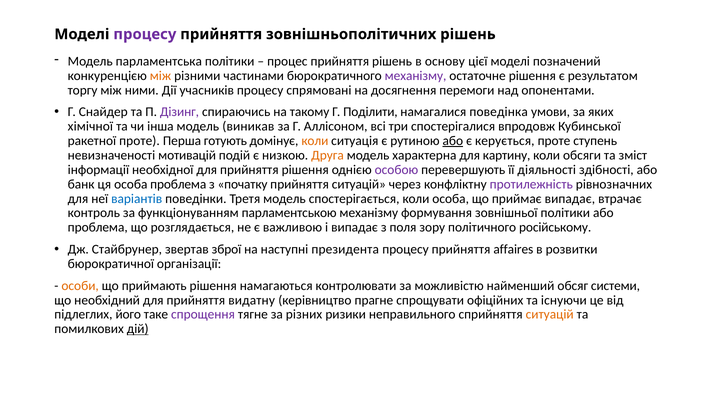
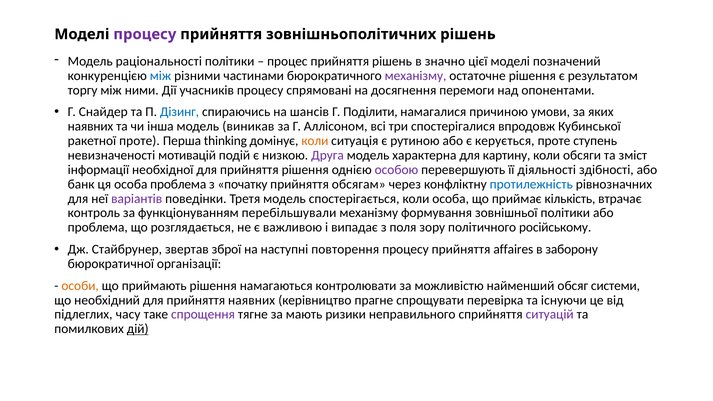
парламентська: парламентська -> раціональності
основу: основу -> значно
між at (160, 76) colour: orange -> blue
Дізинг colour: purple -> blue
такому: такому -> шансів
поведінка: поведінка -> причиною
хімічної at (90, 126): хімічної -> наявних
готують: готують -> thinking
або at (453, 141) underline: present -> none
Друга colour: orange -> purple
прийняття ситуацій: ситуацій -> обсягам
протилежність colour: purple -> blue
варіантів colour: blue -> purple
приймає випадає: випадає -> кількість
парламентською: парламентською -> перебільшували
президента: президента -> повторення
розвитки: розвитки -> заборону
прийняття видатну: видатну -> наявних
офіційних: офіційних -> перевірка
його: його -> часу
різних: різних -> мають
ситуацій at (550, 315) colour: orange -> purple
